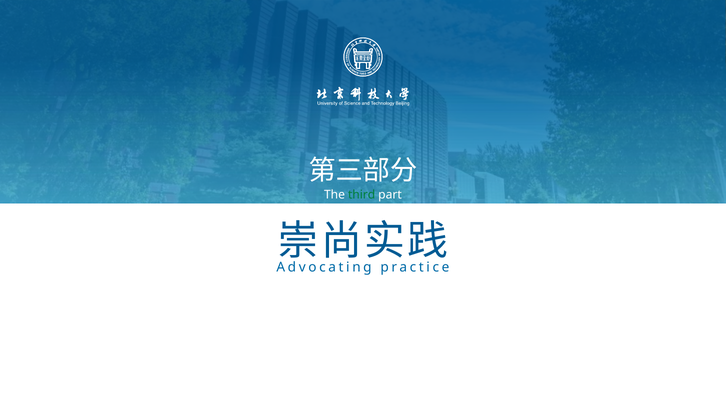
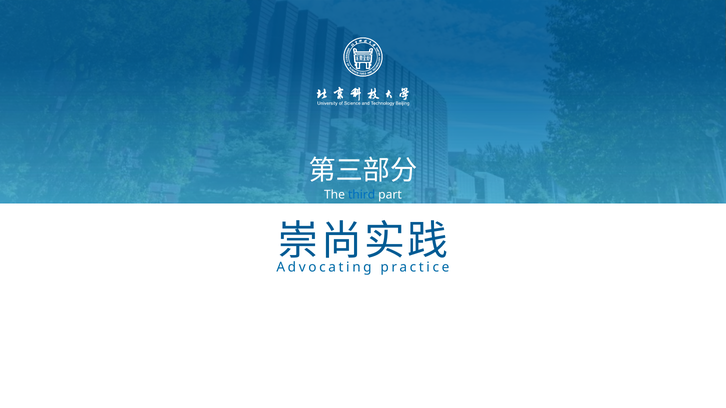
third colour: green -> blue
